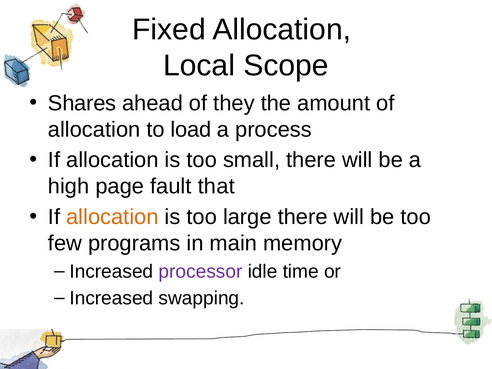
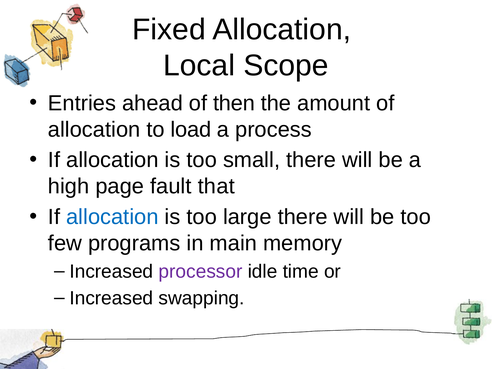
Shares: Shares -> Entries
they: they -> then
allocation at (112, 217) colour: orange -> blue
